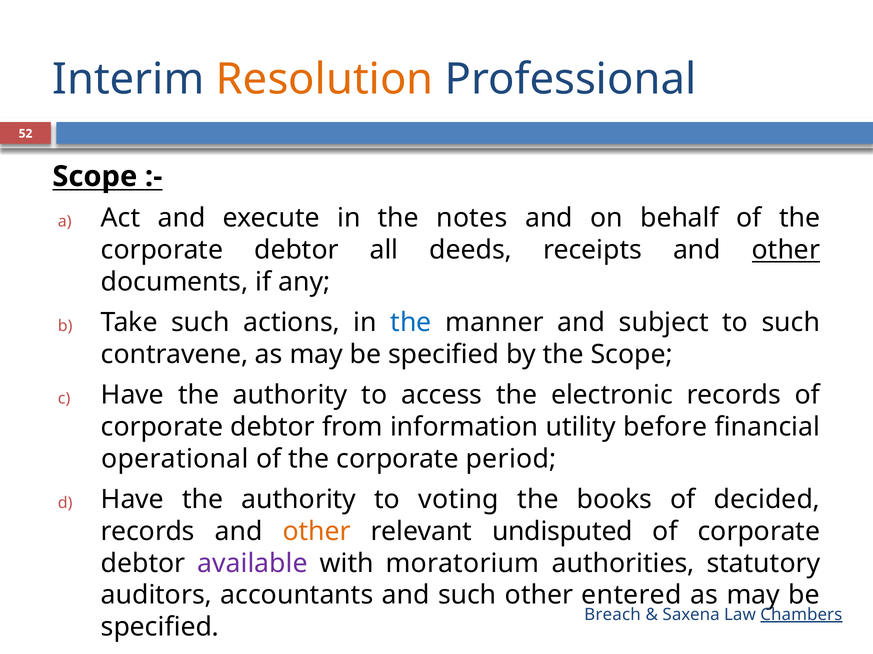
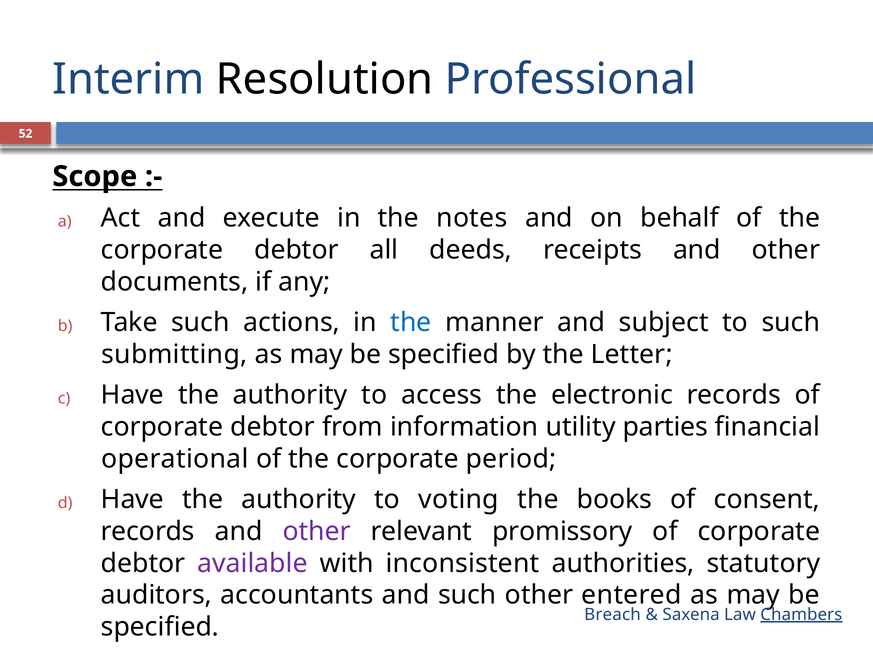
Resolution colour: orange -> black
other at (786, 250) underline: present -> none
contravene: contravene -> submitting
the Scope: Scope -> Letter
before: before -> parties
decided: decided -> consent
other at (317, 532) colour: orange -> purple
undisputed: undisputed -> promissory
moratorium: moratorium -> inconsistent
